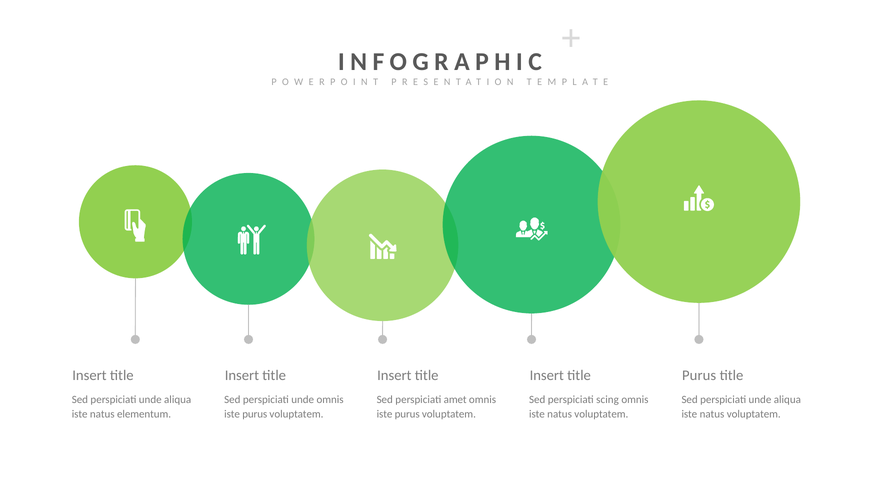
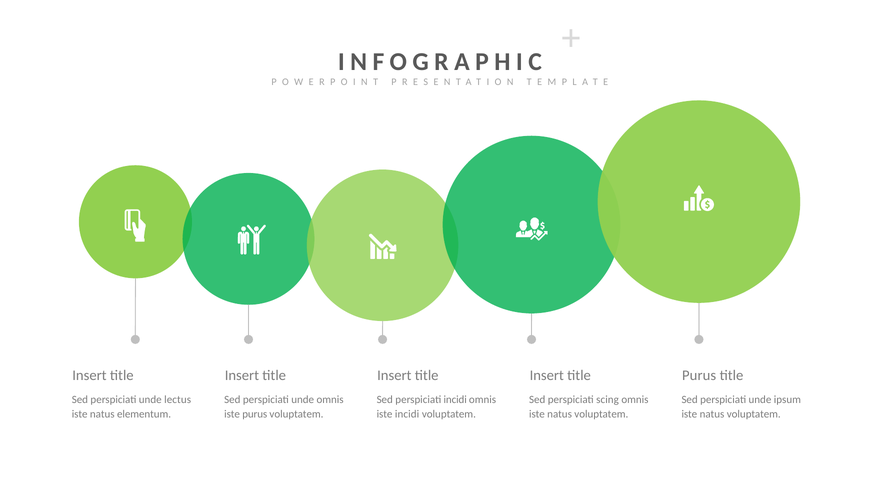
aliqua at (178, 400): aliqua -> lectus
perspiciati amet: amet -> incidi
aliqua at (787, 400): aliqua -> ipsum
purus at (407, 414): purus -> incidi
